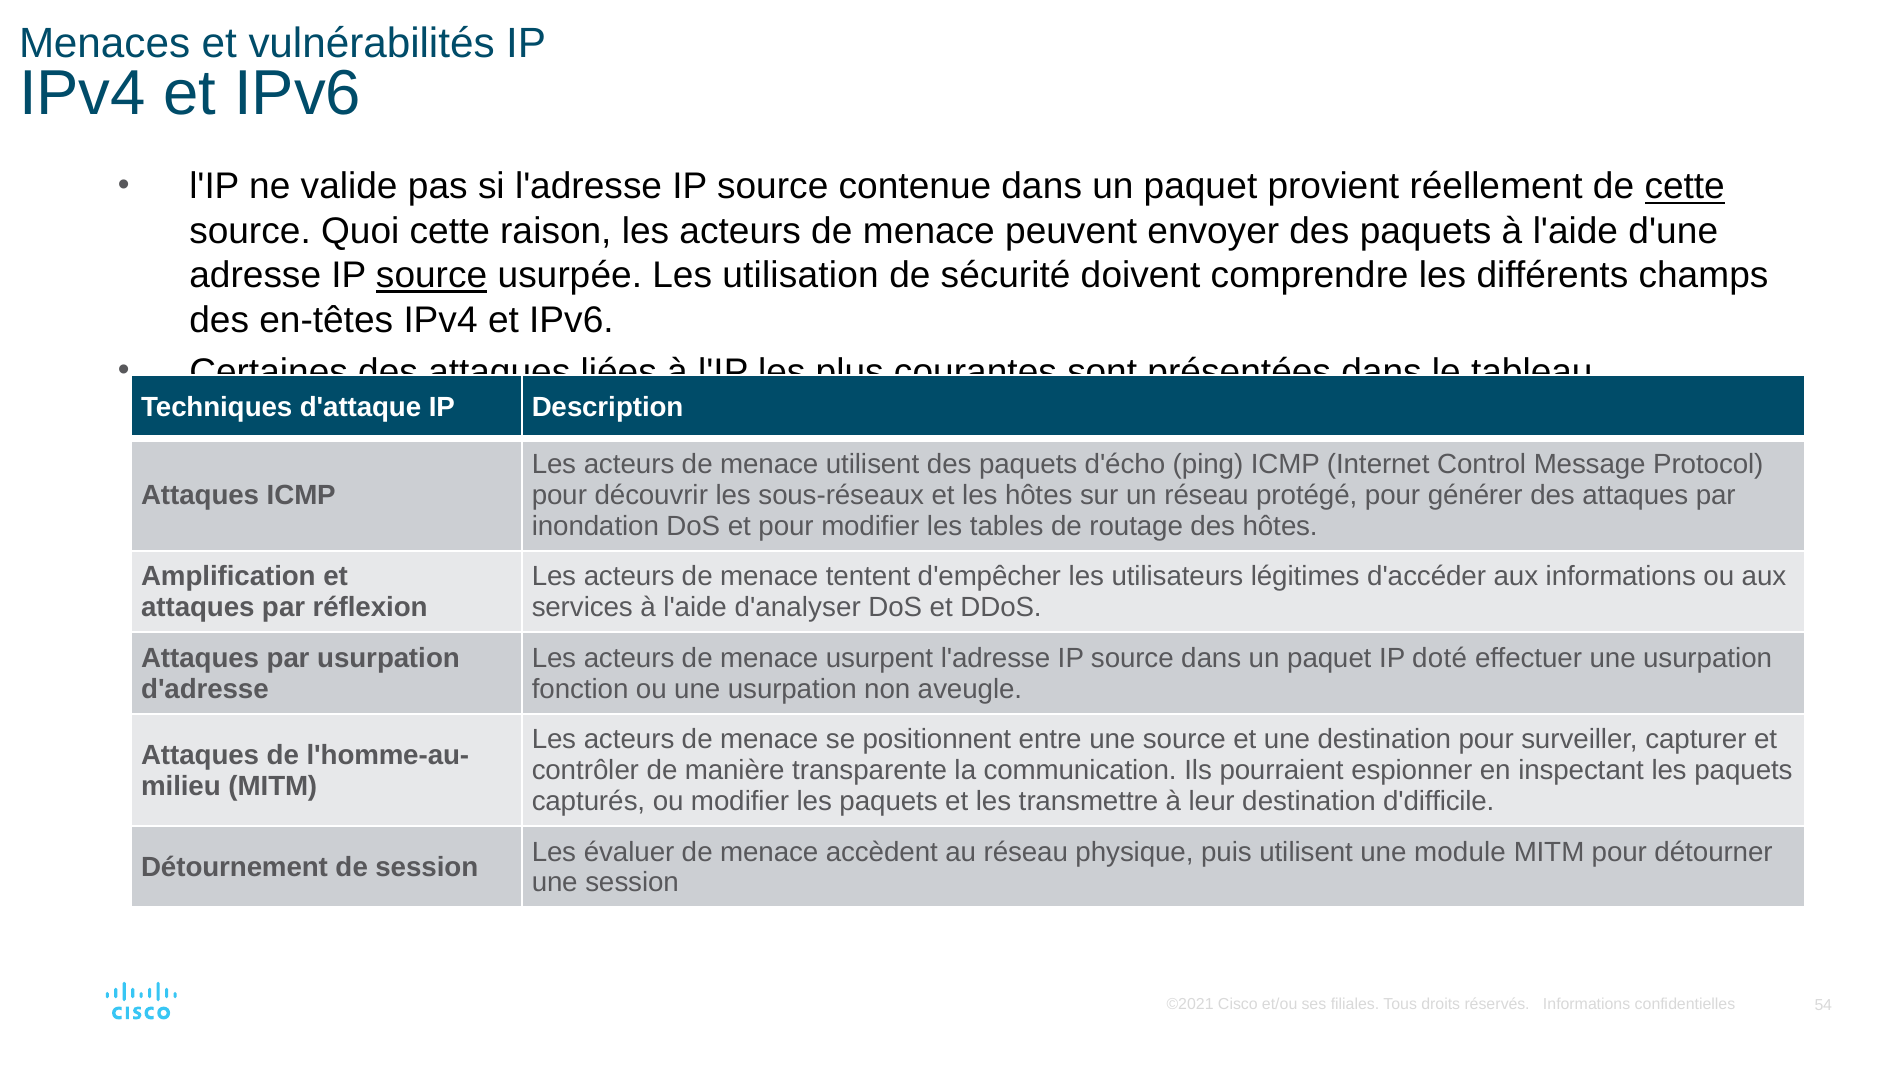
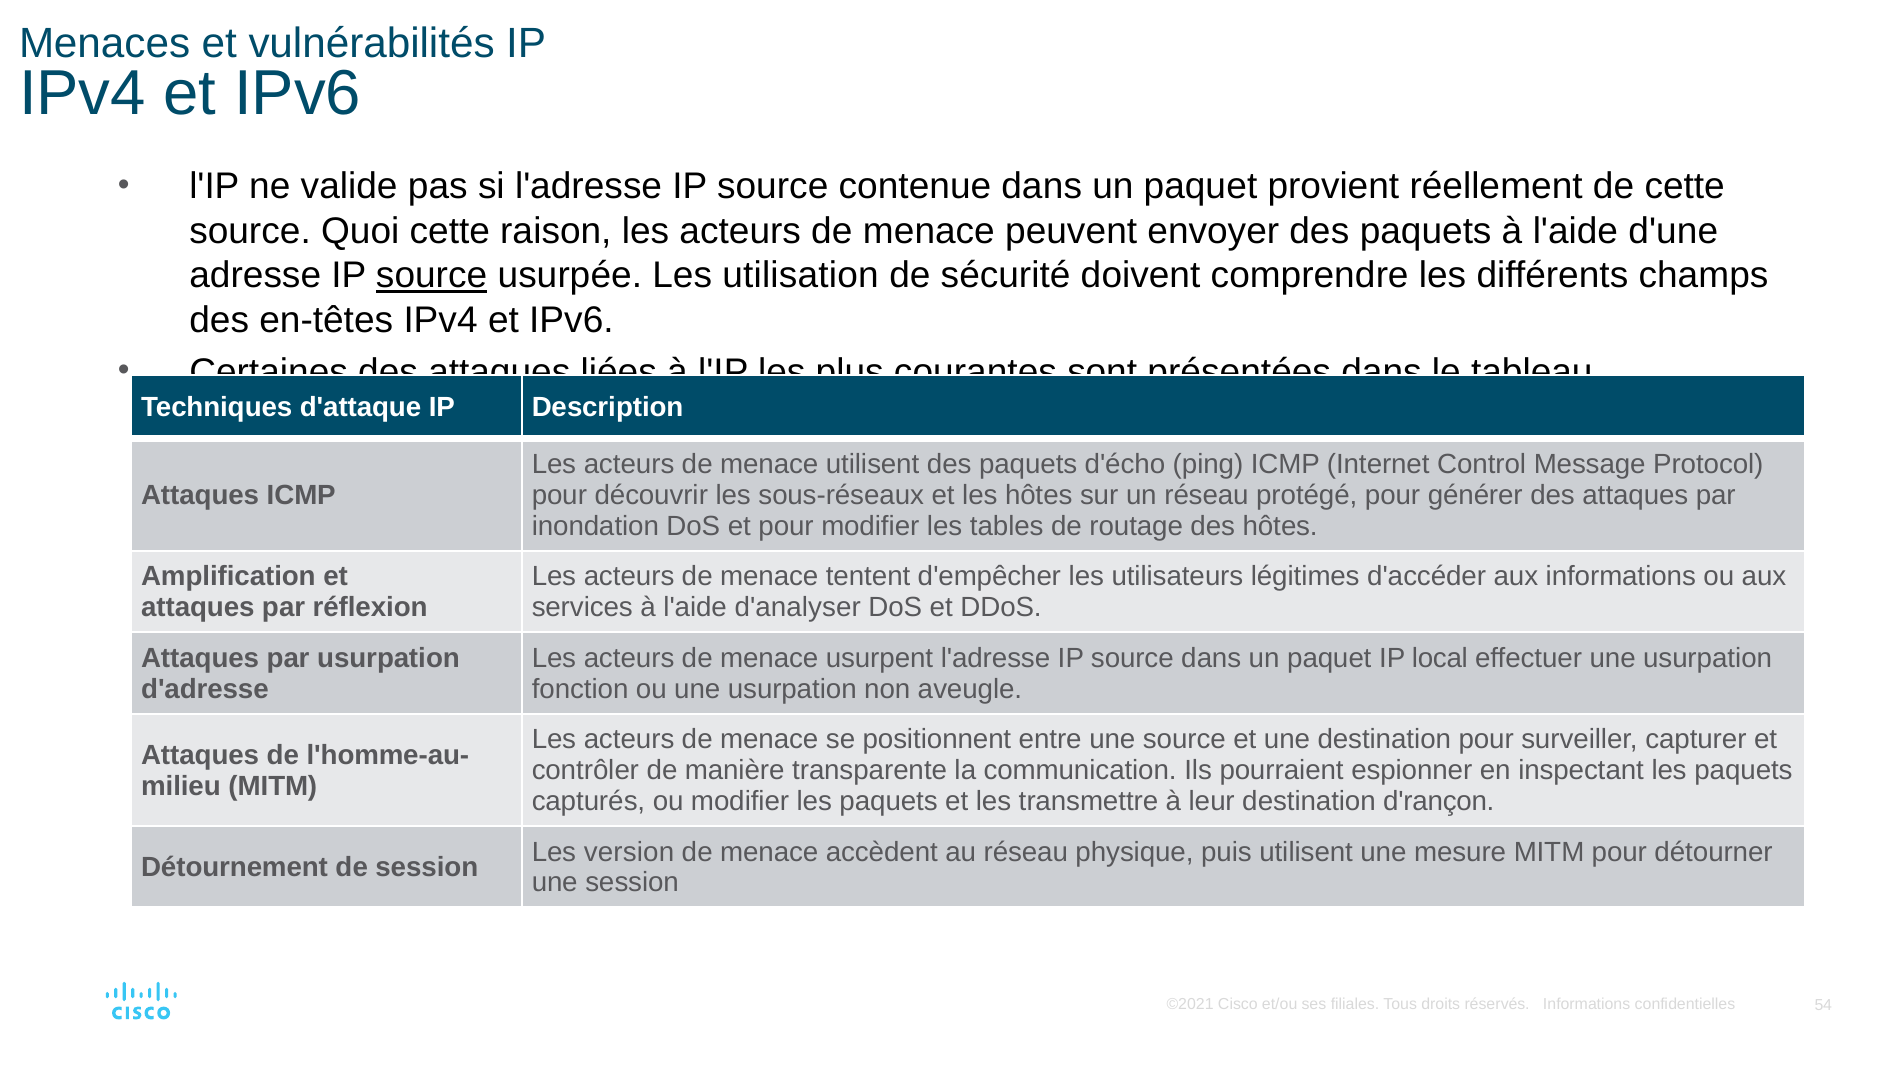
cette at (1685, 187) underline: present -> none
doté: doté -> local
d'difficile: d'difficile -> d'rançon
évaluer: évaluer -> version
module: module -> mesure
